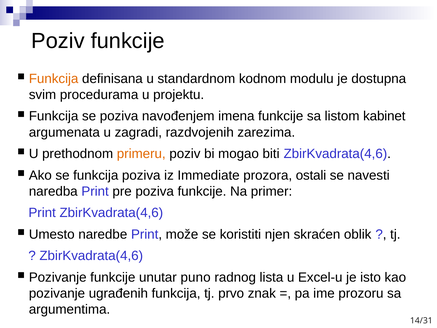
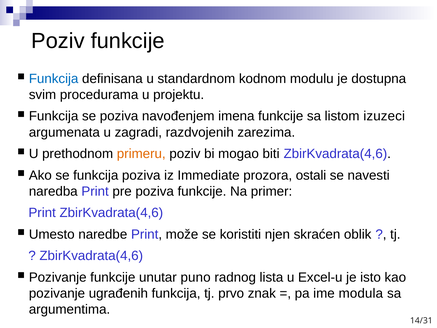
Funkcija at (54, 79) colour: orange -> blue
kabinet: kabinet -> izuzeci
prozoru: prozoru -> modula
